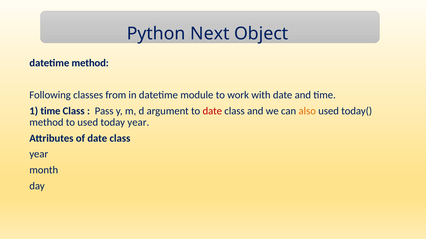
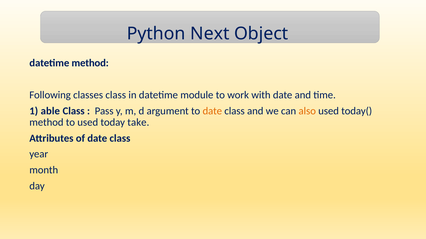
classes from: from -> class
1 time: time -> able
date at (212, 111) colour: red -> orange
today year: year -> take
